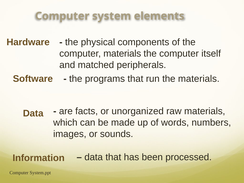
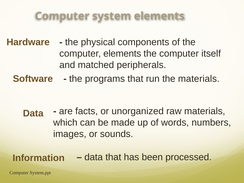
computer materials: materials -> elements
